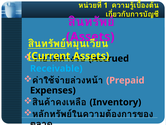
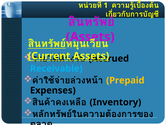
Prepaid colour: pink -> yellow
